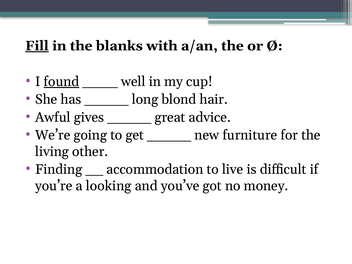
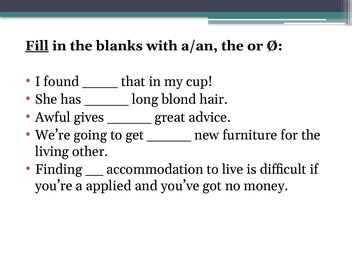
found underline: present -> none
well: well -> that
looking: looking -> applied
